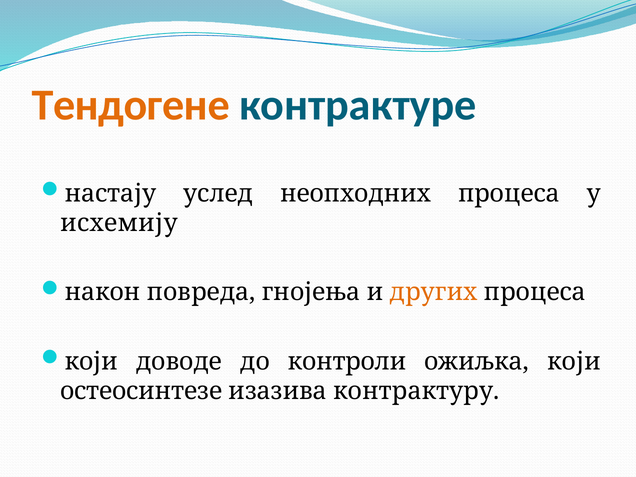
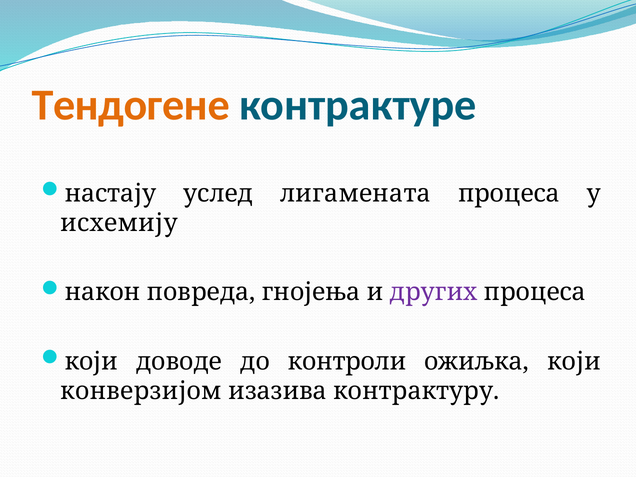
неопходних: неопходних -> лигамената
других colour: orange -> purple
остеосинтезе: остеосинтезе -> конверзијом
